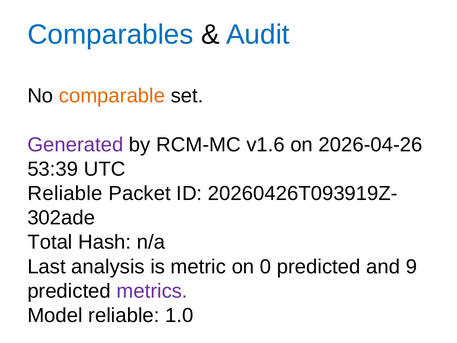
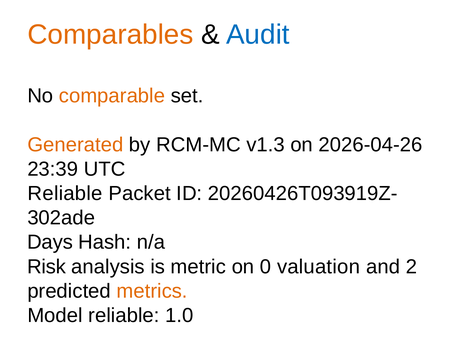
Comparables colour: blue -> orange
Generated colour: purple -> orange
v1.6: v1.6 -> v1.3
53:39: 53:39 -> 23:39
Total: Total -> Days
Last: Last -> Risk
0 predicted: predicted -> valuation
9: 9 -> 2
metrics colour: purple -> orange
